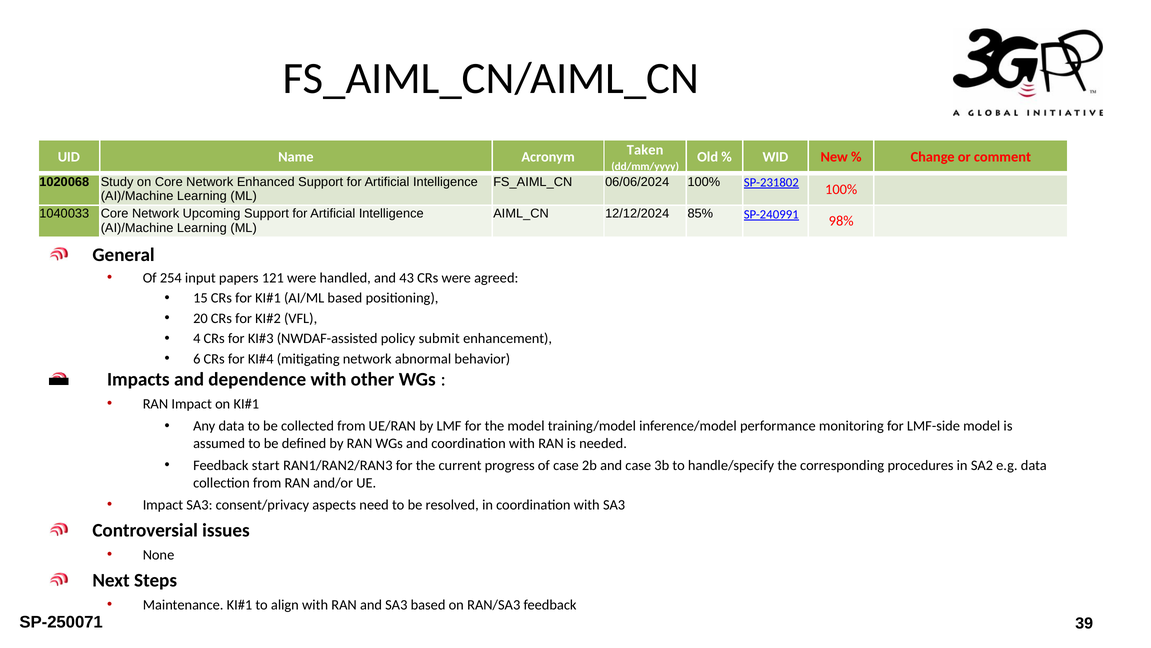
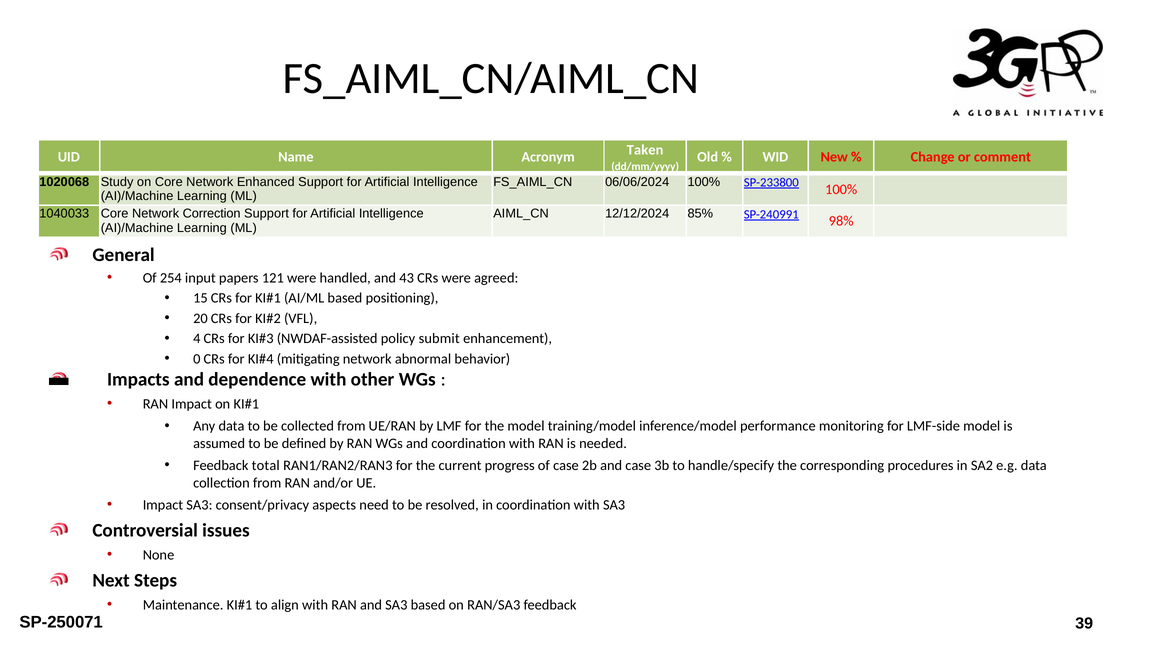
SP-231802: SP-231802 -> SP-233800
Upcoming: Upcoming -> Correction
6: 6 -> 0
start: start -> total
